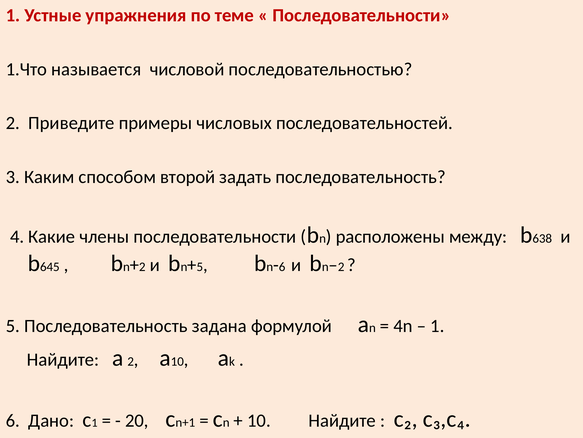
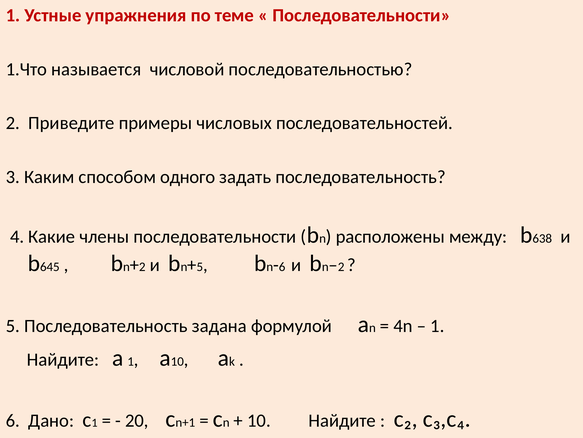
второй: второй -> одного
а 2: 2 -> 1
